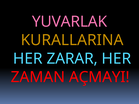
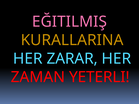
YUVARLAK: YUVARLAK -> EĞITILMIŞ
AÇMAYI: AÇMAYI -> YETERLI
